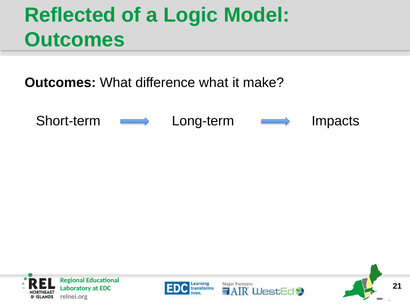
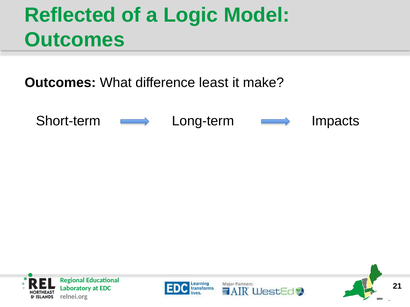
difference what: what -> least
